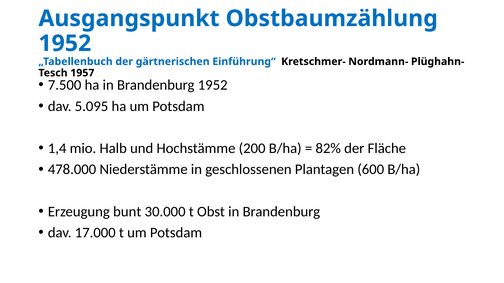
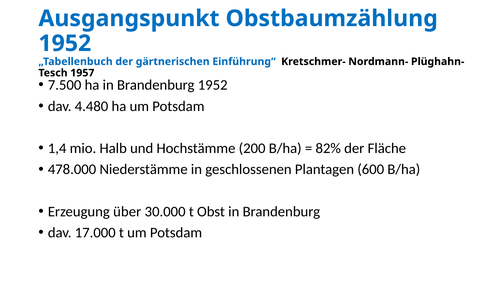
5.095: 5.095 -> 4.480
bunt: bunt -> über
